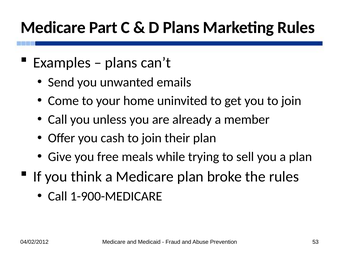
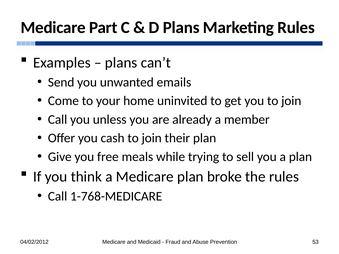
1-900-MEDICARE: 1-900-MEDICARE -> 1-768-MEDICARE
